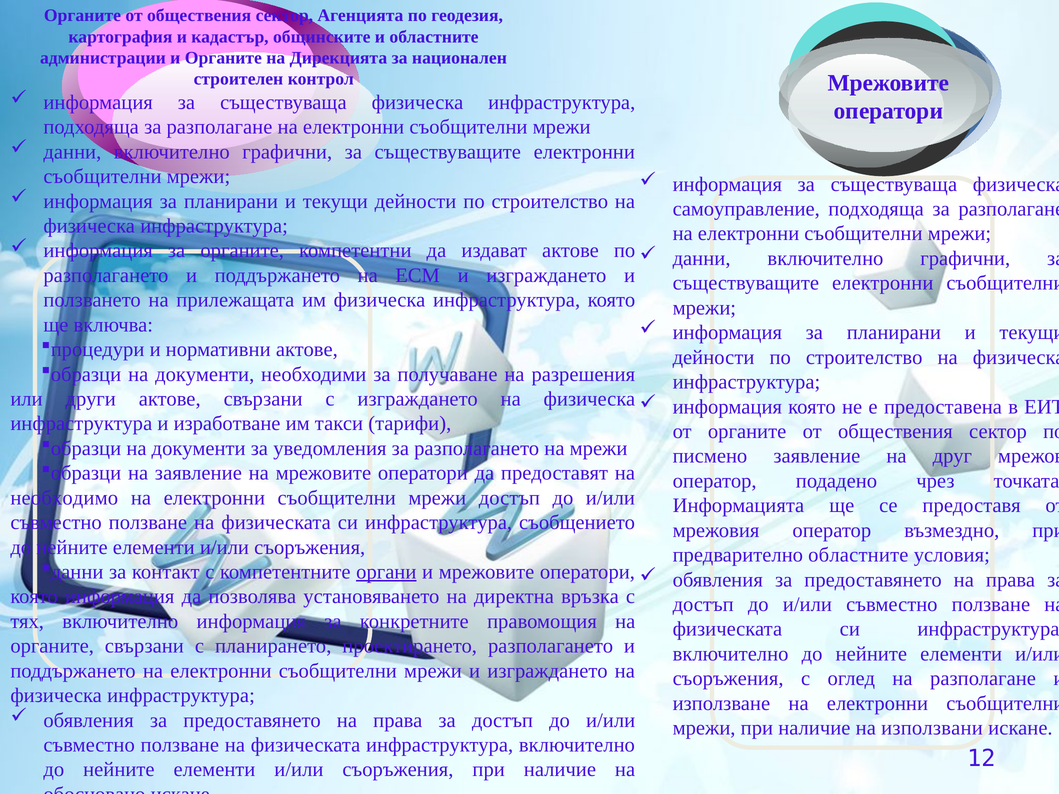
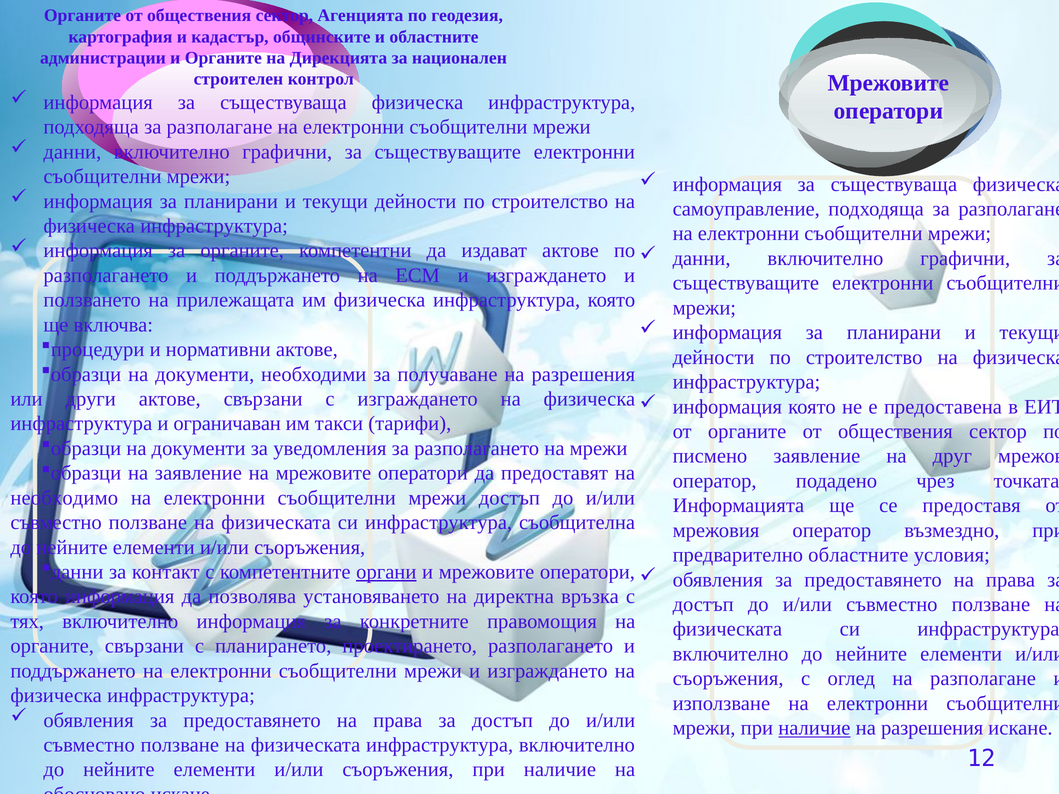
изработване: изработване -> ограничаван
съобщението: съобщението -> съобщителна
наличие at (814, 728) underline: none -> present
използвани at (932, 728): използвани -> разрешения
